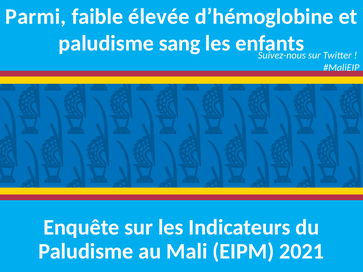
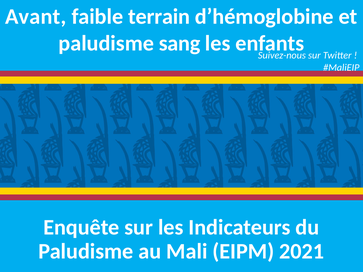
Parmi: Parmi -> Avant
élevée: élevée -> terrain
